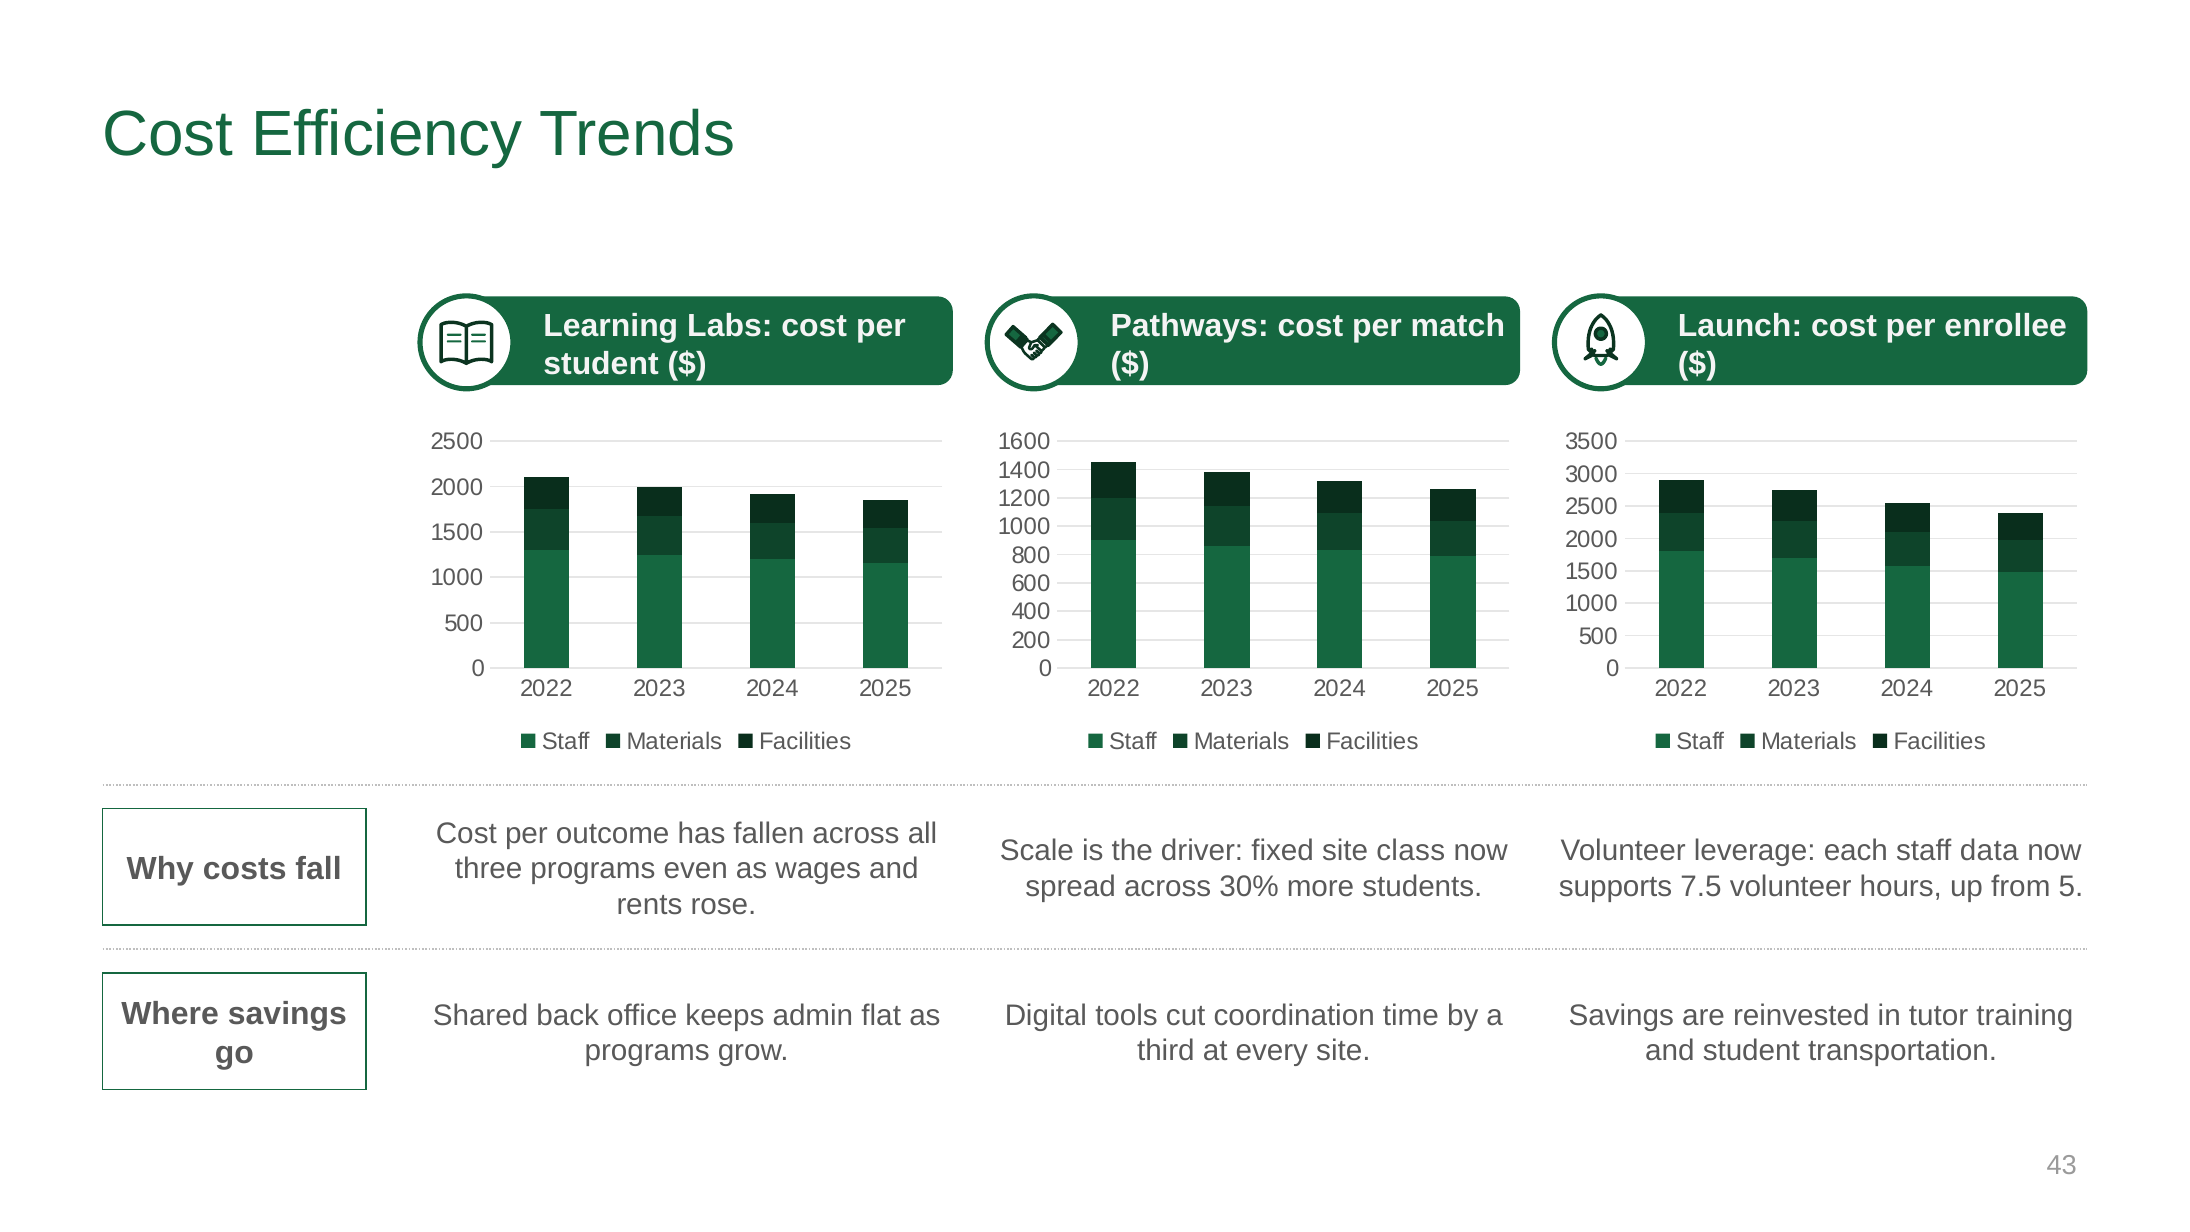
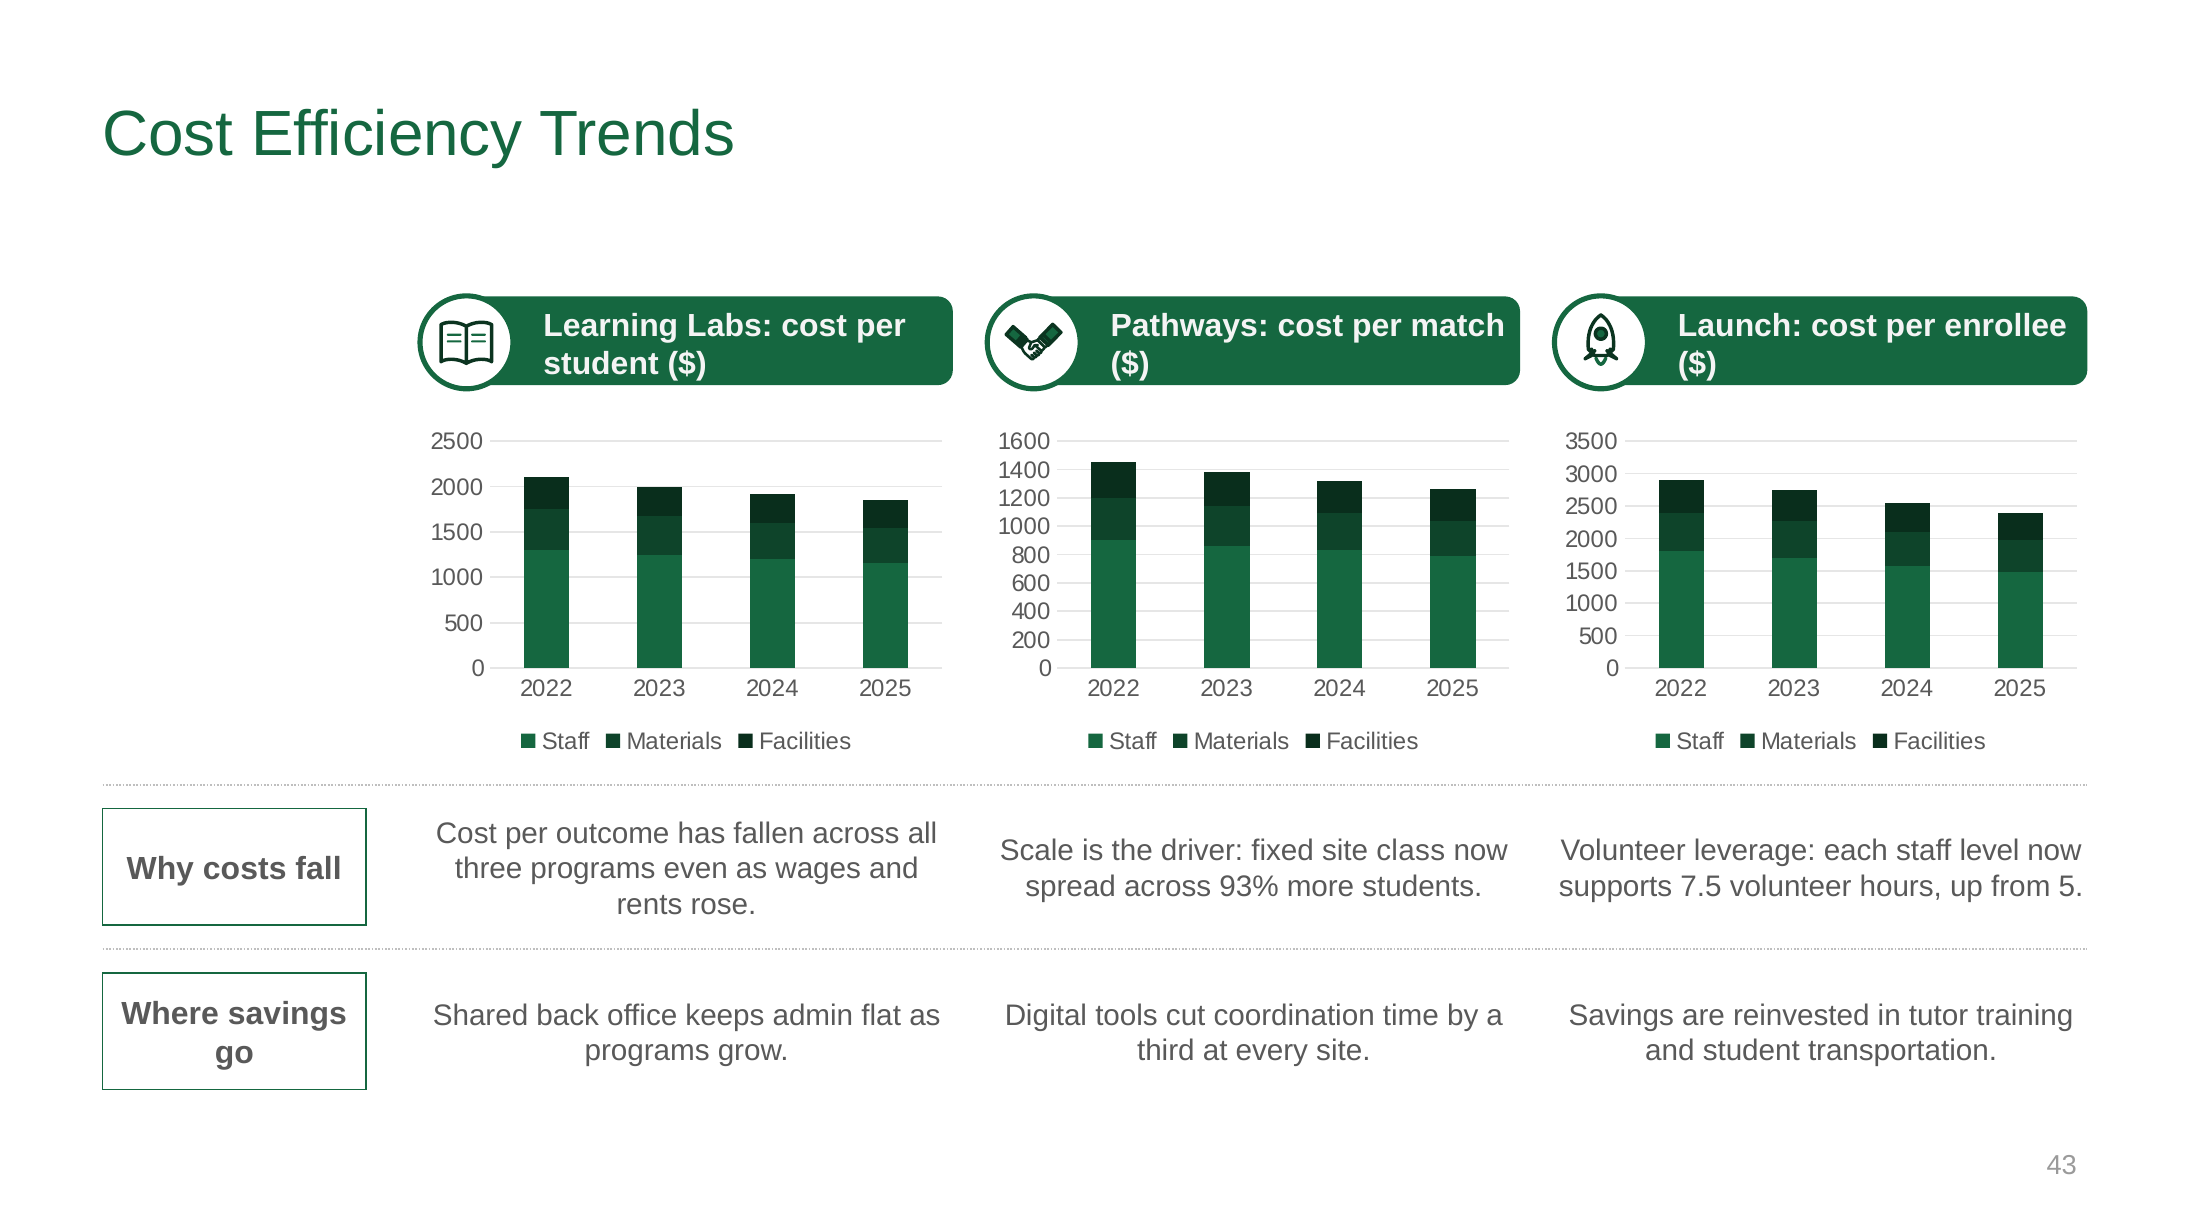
data: data -> level
30%: 30% -> 93%
